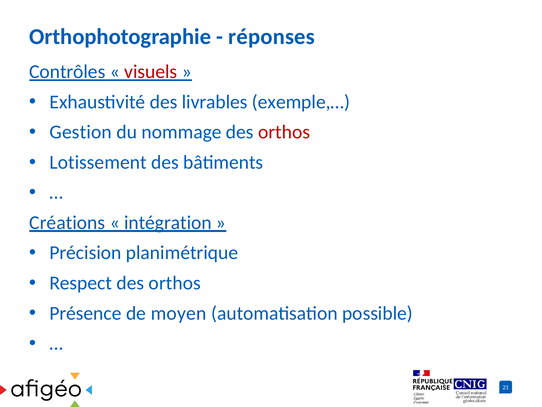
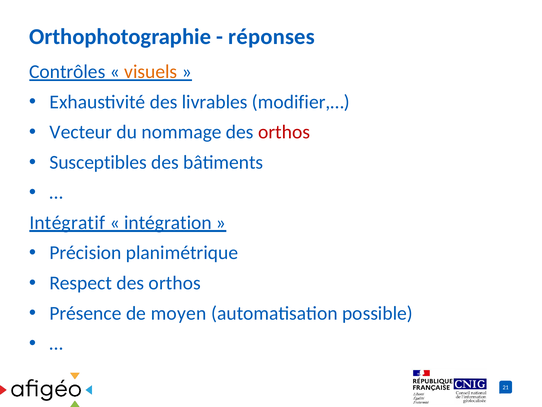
visuels colour: red -> orange
exemple,…: exemple,… -> modifier,…
Gestion: Gestion -> Vecteur
Lotissement: Lotissement -> Susceptibles
Créations: Créations -> Intégratif
